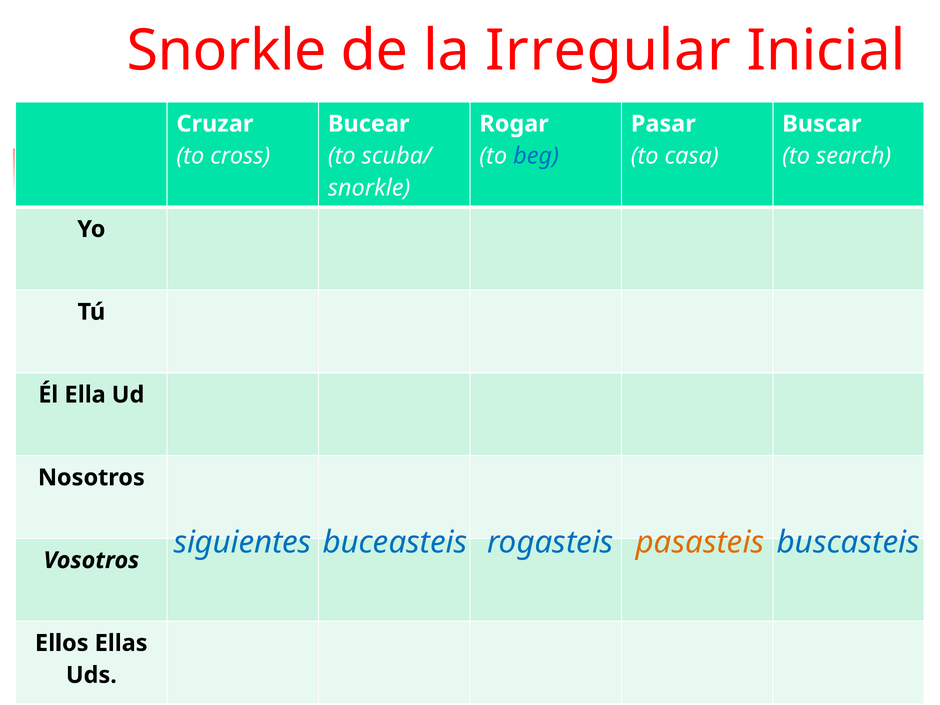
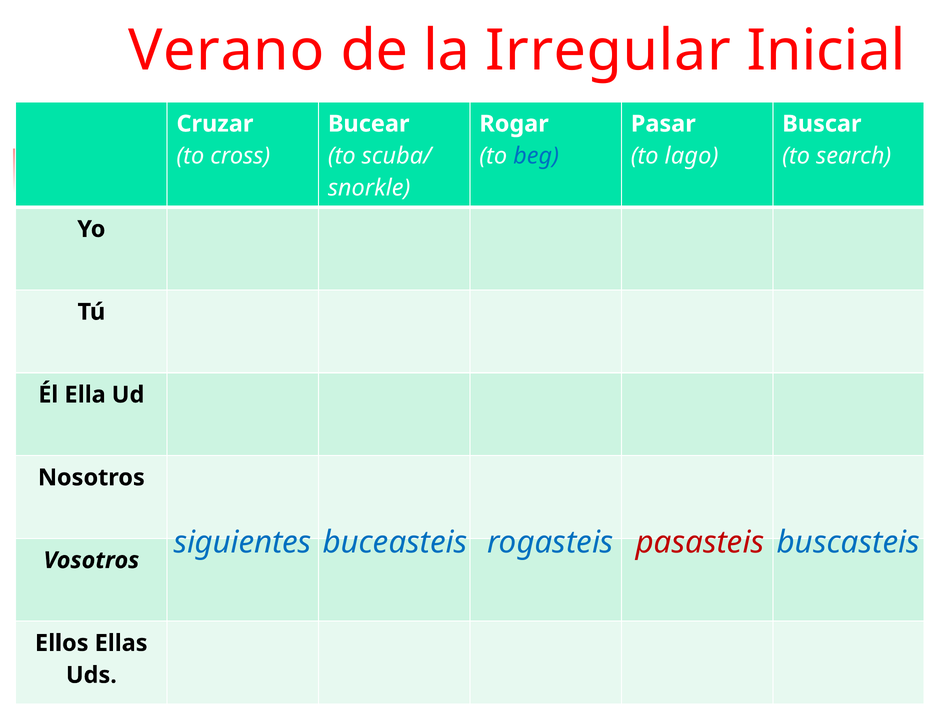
Snorkle at (227, 51): Snorkle -> Verano
casa: casa -> lago
pasasteis colour: orange -> red
